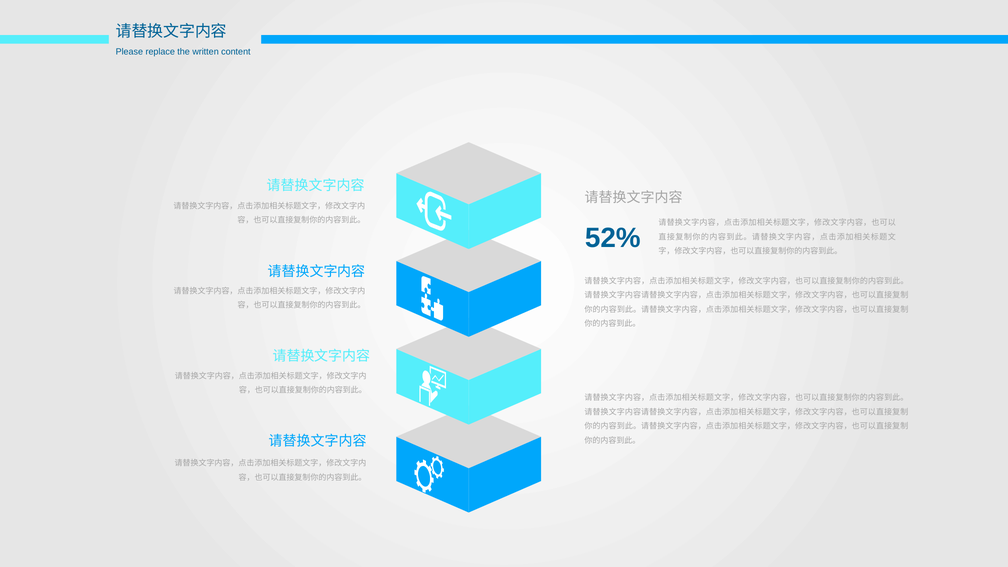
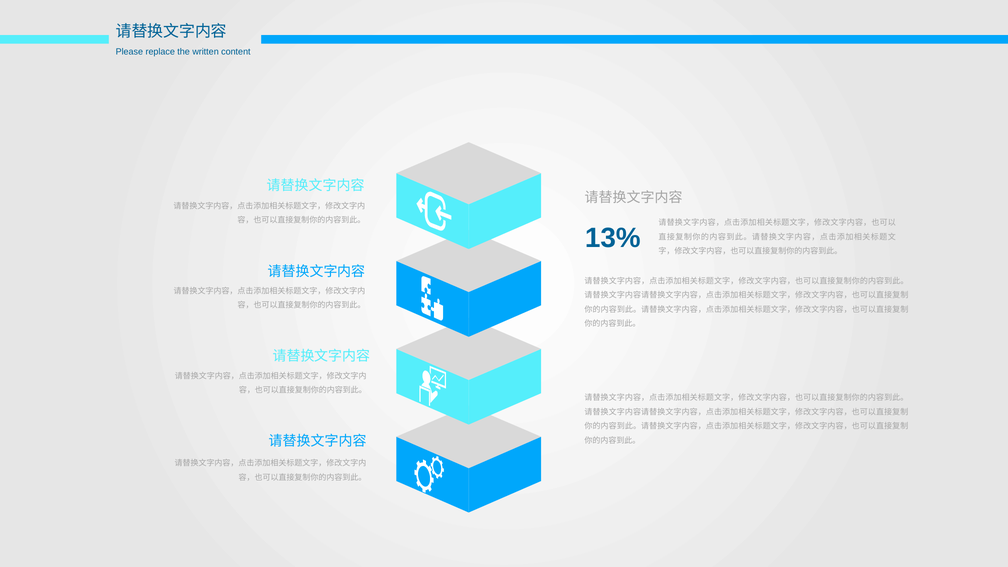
52%: 52% -> 13%
